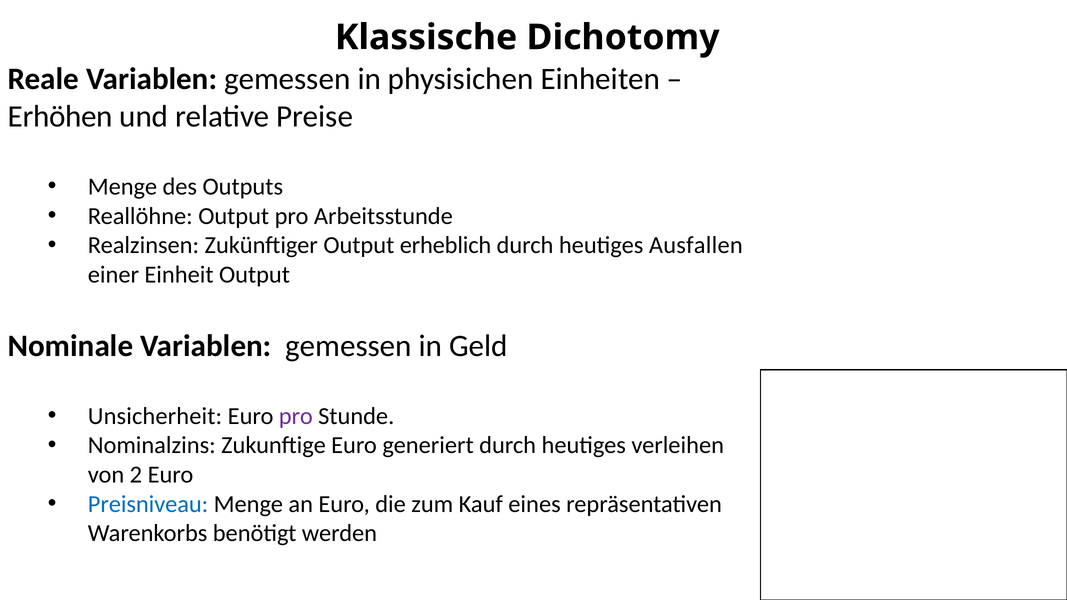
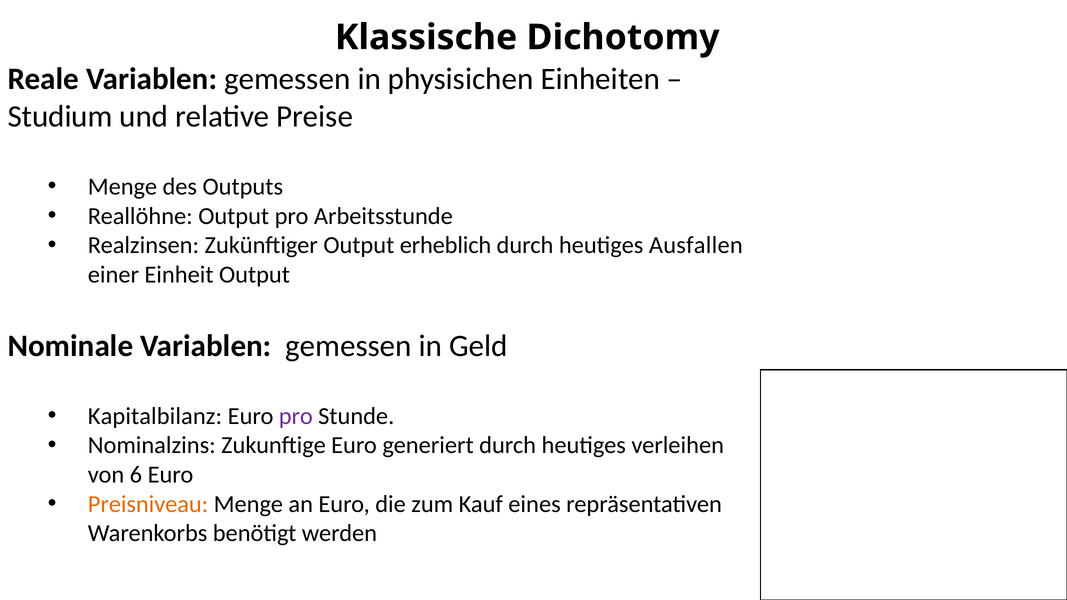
Erhöhen: Erhöhen -> Studium
Unsicherheit: Unsicherheit -> Kapitalbilanz
2: 2 -> 6
Preisniveau colour: blue -> orange
